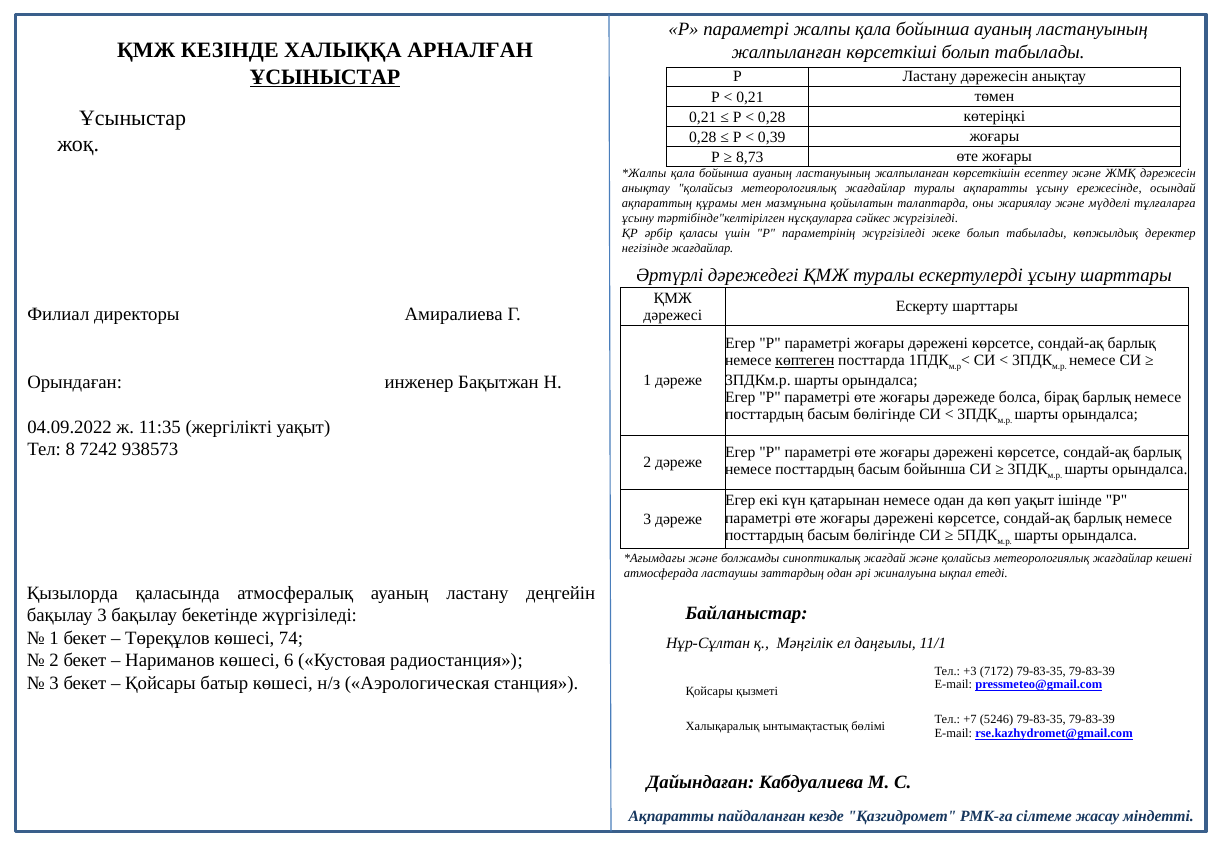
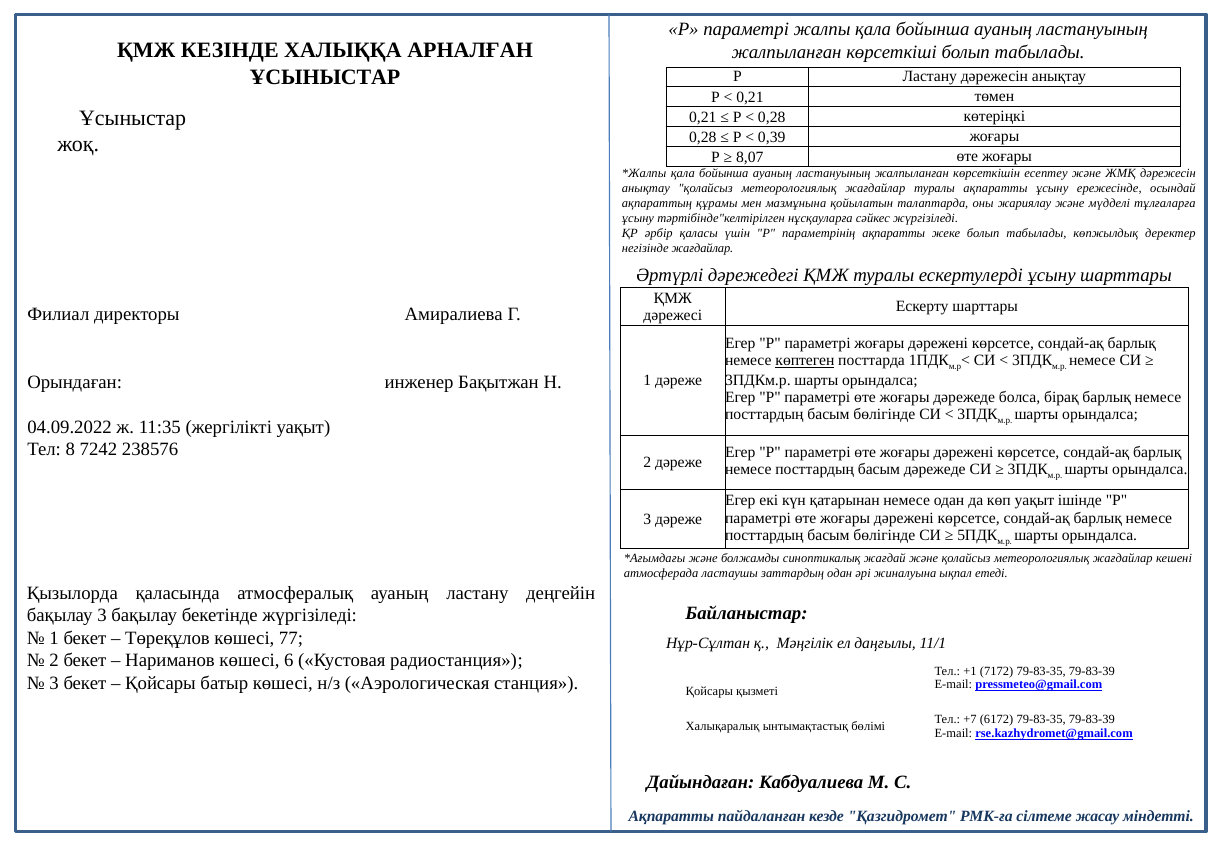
ҰСЫНЫСТАР at (325, 77) underline: present -> none
8,73: 8,73 -> 8,07
параметрінің жүргізіледі: жүргізіледі -> ақпаратты
938573: 938573 -> 238576
басым бойынша: бойынша -> дәрежеде
74: 74 -> 77
+3: +3 -> +1
5246: 5246 -> 6172
